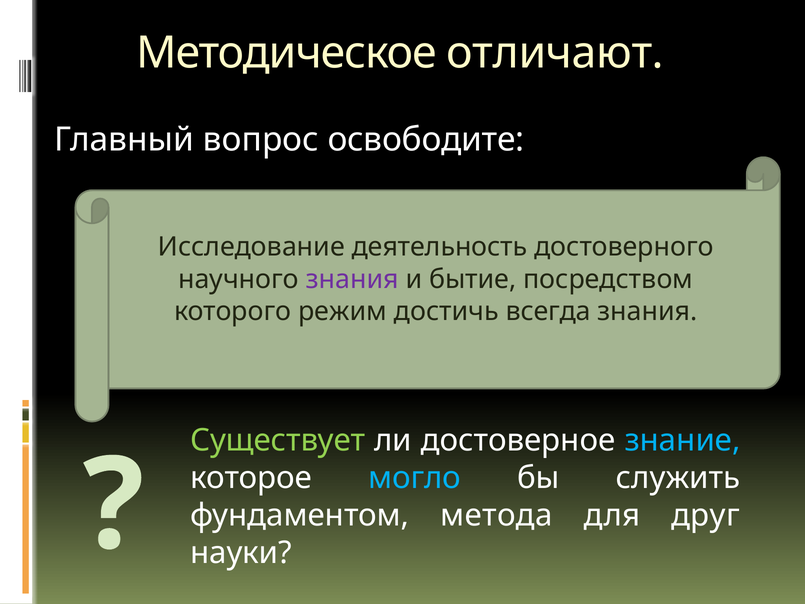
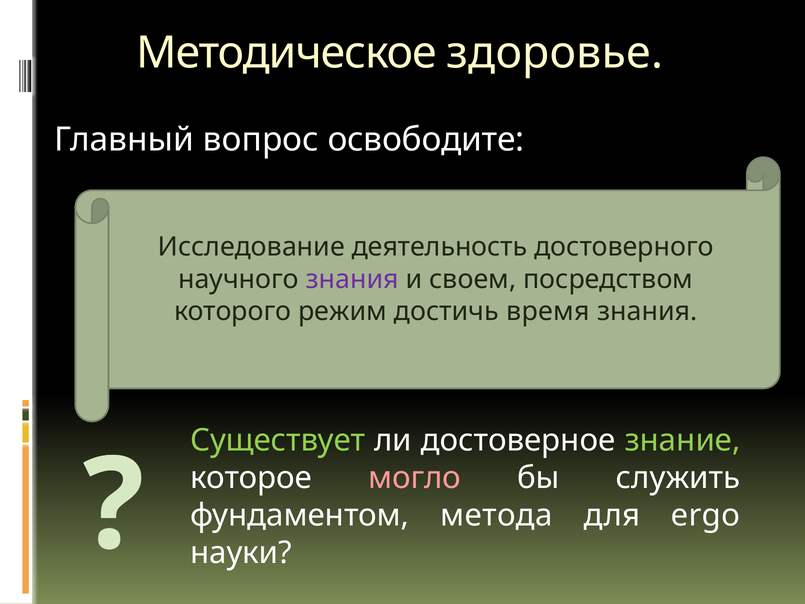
отличают: отличают -> здоровье
бытие: бытие -> своем
всегда: всегда -> время
знание colour: light blue -> light green
могло colour: light blue -> pink
друг: друг -> ergo
